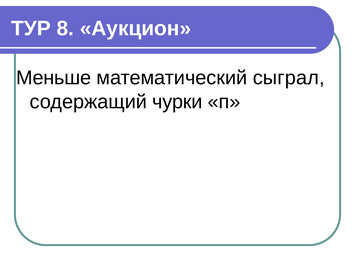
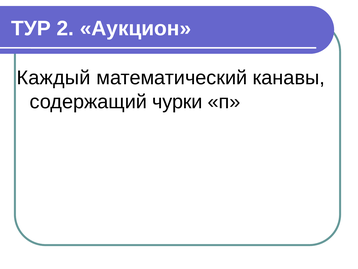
8: 8 -> 2
Меньше: Меньше -> Каждый
сыграл: сыграл -> канавы
